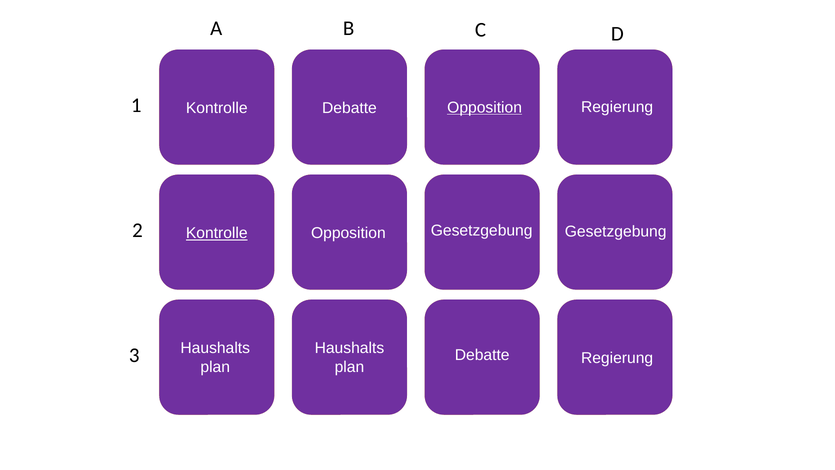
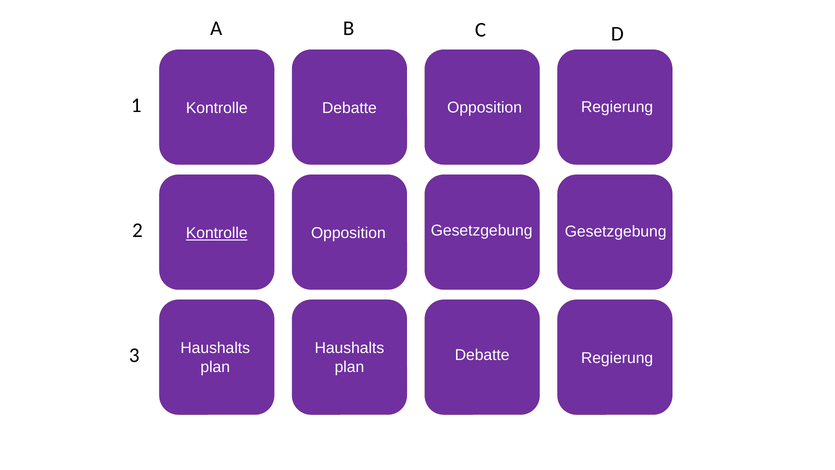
Opposition at (485, 107) underline: present -> none
